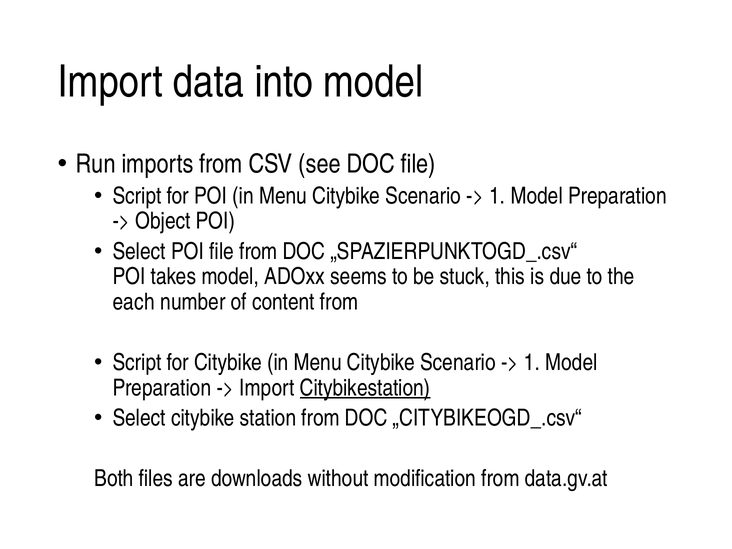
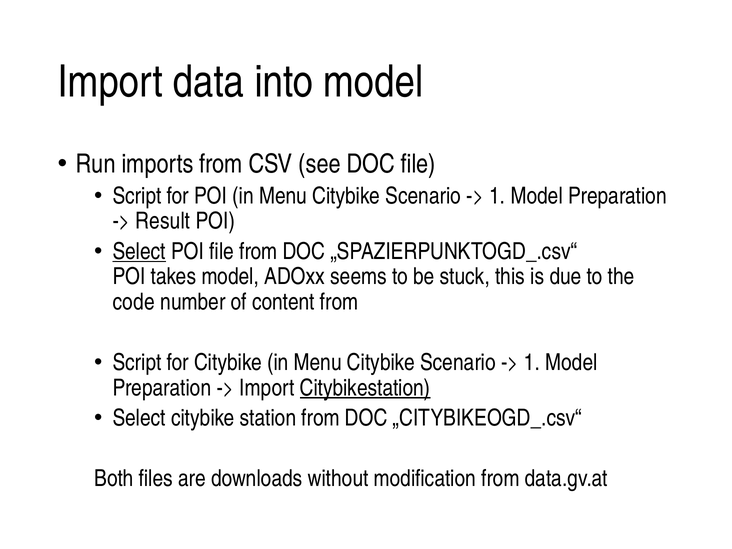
Object: Object -> Result
Select at (139, 251) underline: none -> present
each: each -> code
